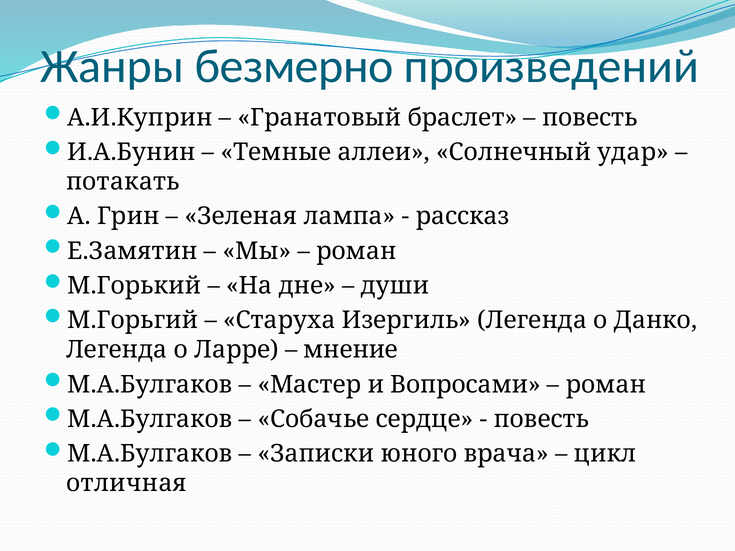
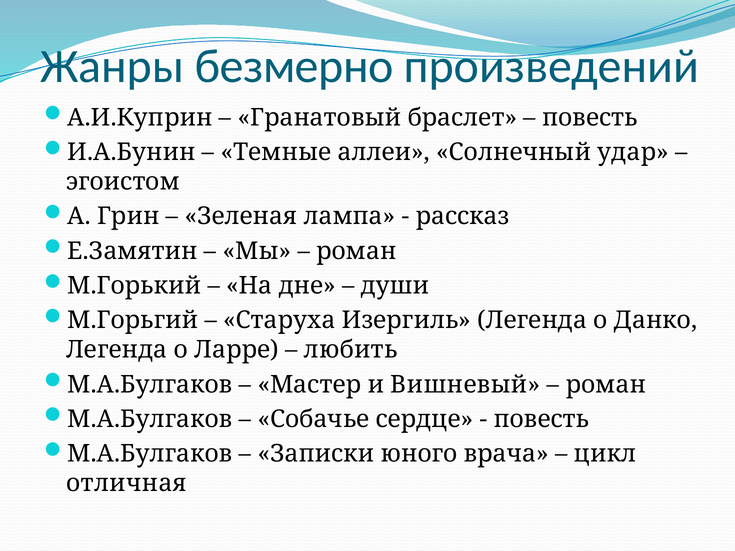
потакать: потакать -> эгоистом
мнение: мнение -> любить
Вопросами: Вопросами -> Вишневый
